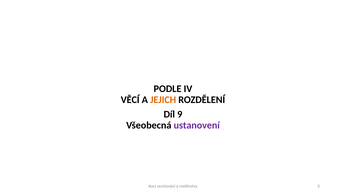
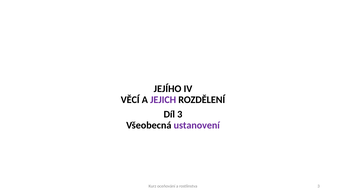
PODLE: PODLE -> JEJÍHO
JEJICH colour: orange -> purple
Díl 9: 9 -> 3
